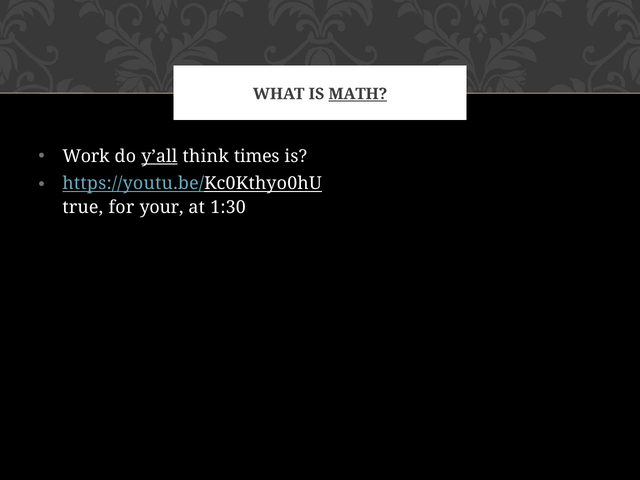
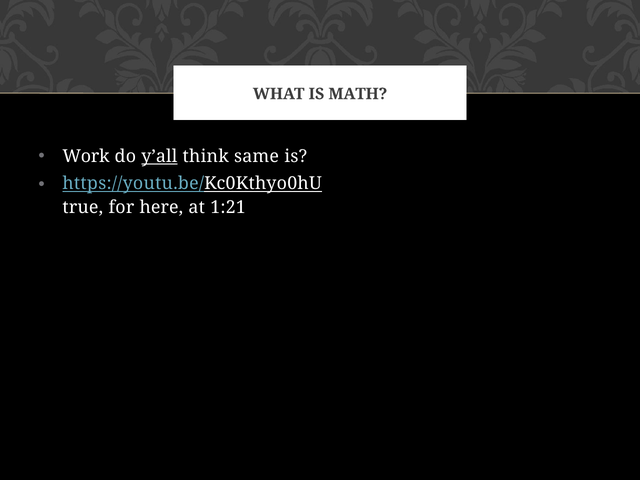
MATH underline: present -> none
times: times -> same
your: your -> here
1:30: 1:30 -> 1:21
